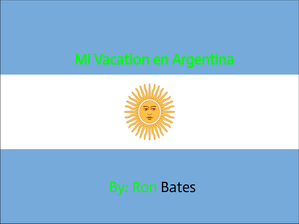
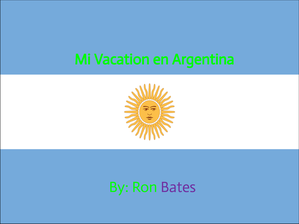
Bates colour: black -> purple
